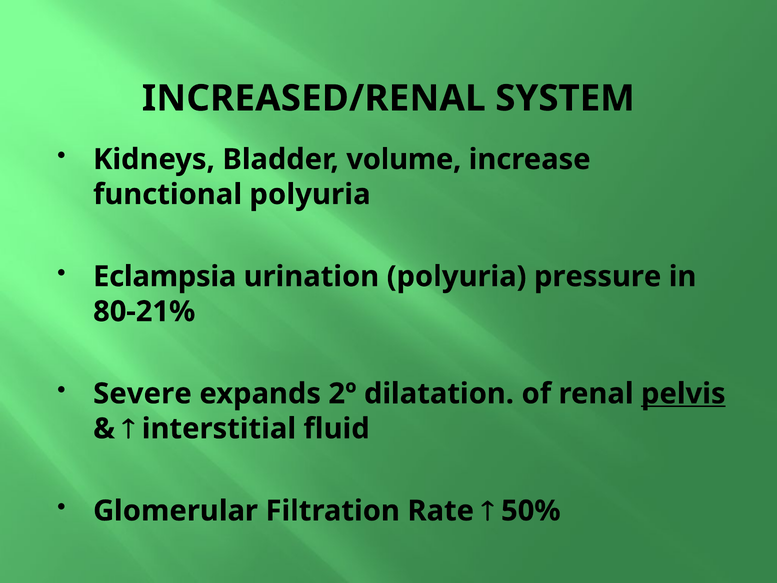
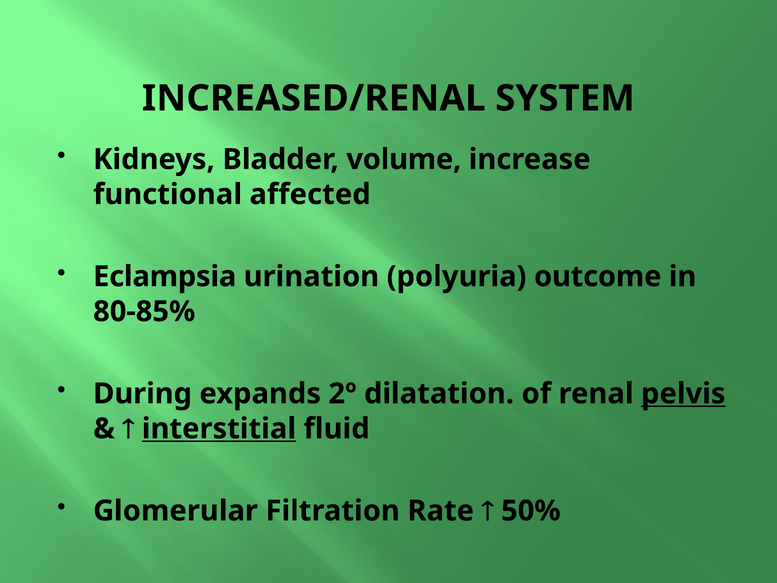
functional polyuria: polyuria -> affected
pressure: pressure -> outcome
80-21%: 80-21% -> 80-85%
Severe: Severe -> During
interstitial underline: none -> present
